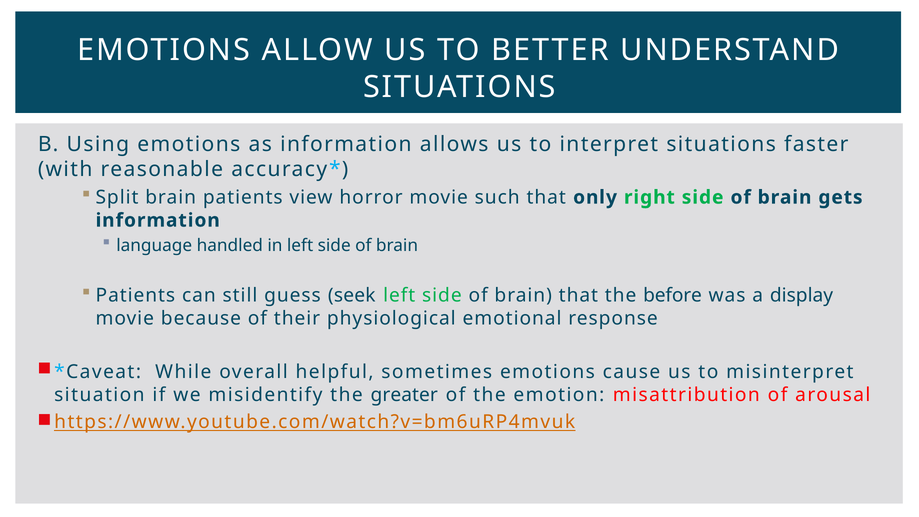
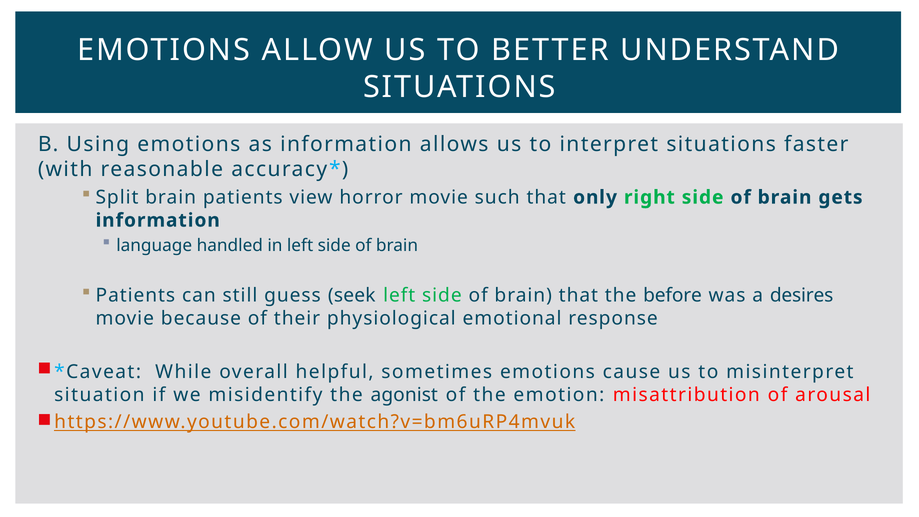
display: display -> desires
greater: greater -> agonist
